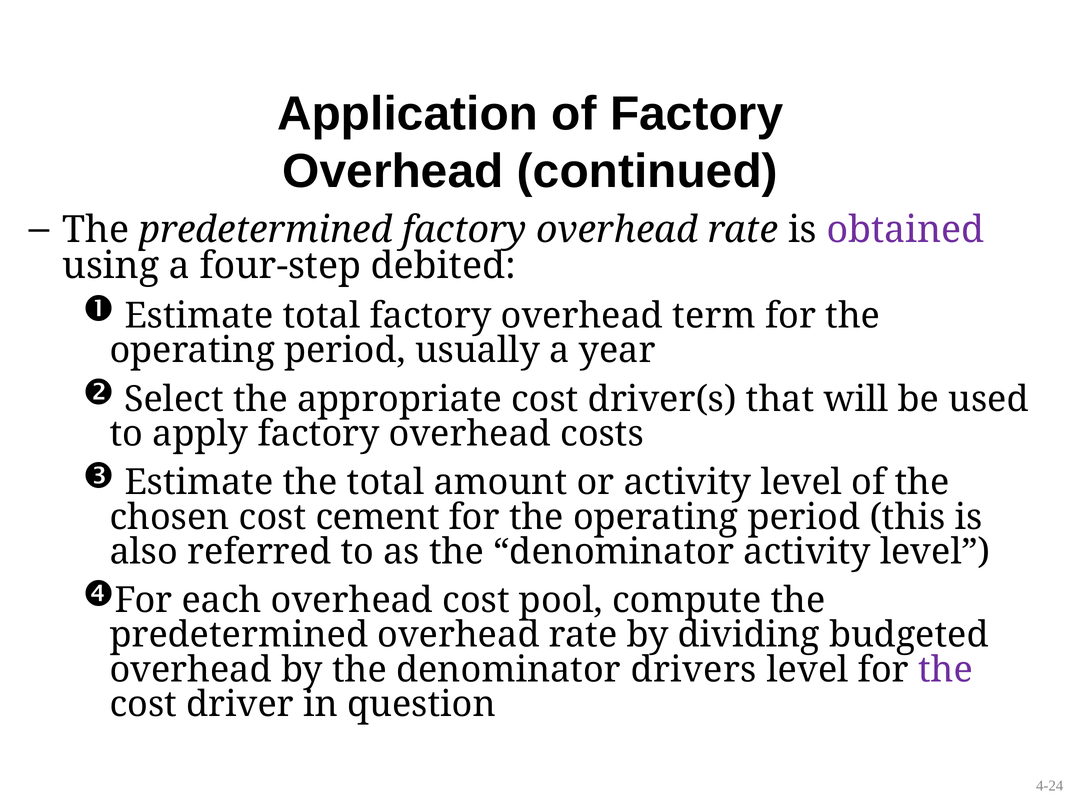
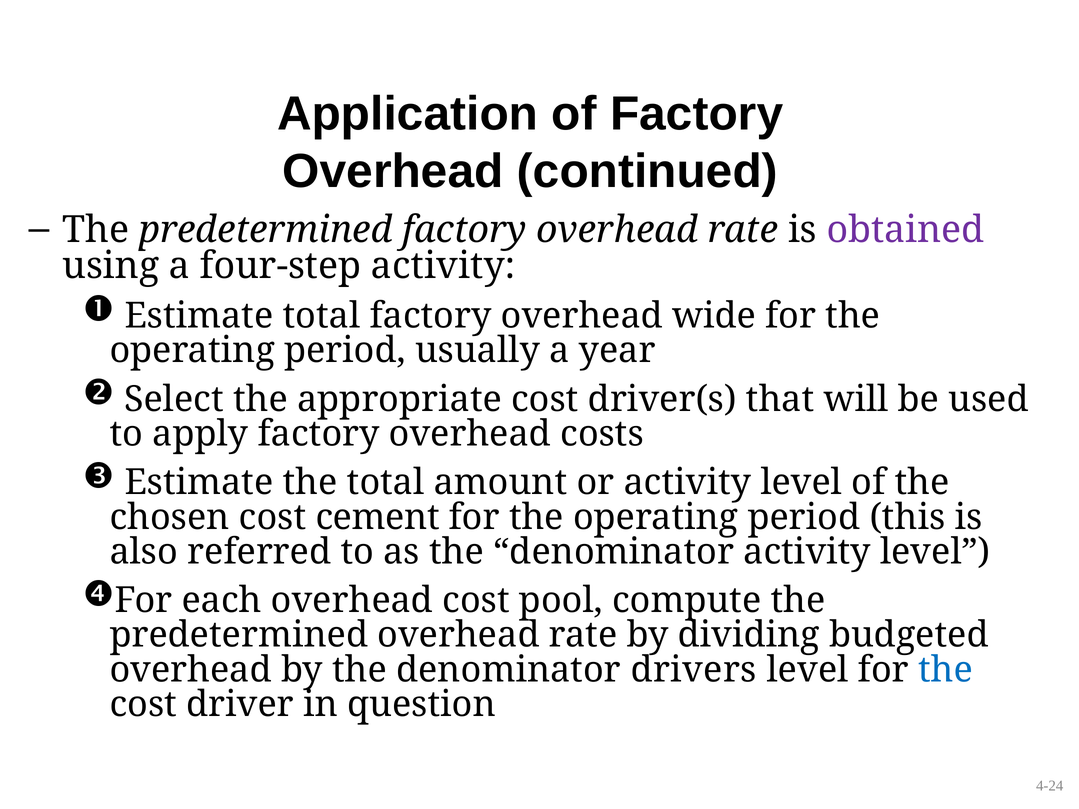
four-step debited: debited -> activity
term: term -> wide
the at (945, 670) colour: purple -> blue
